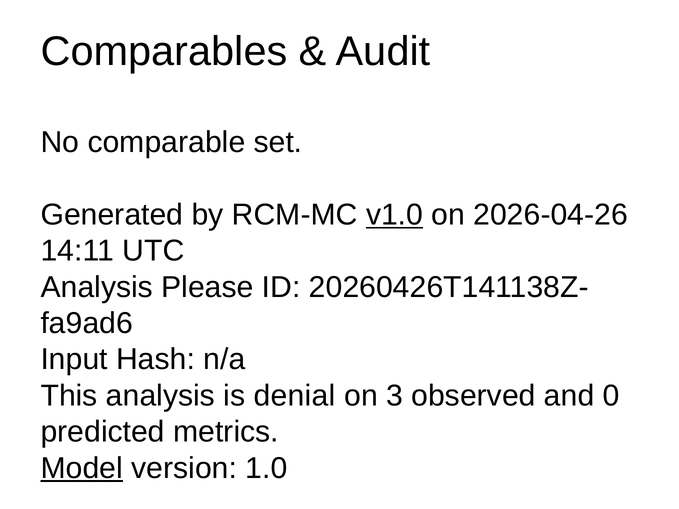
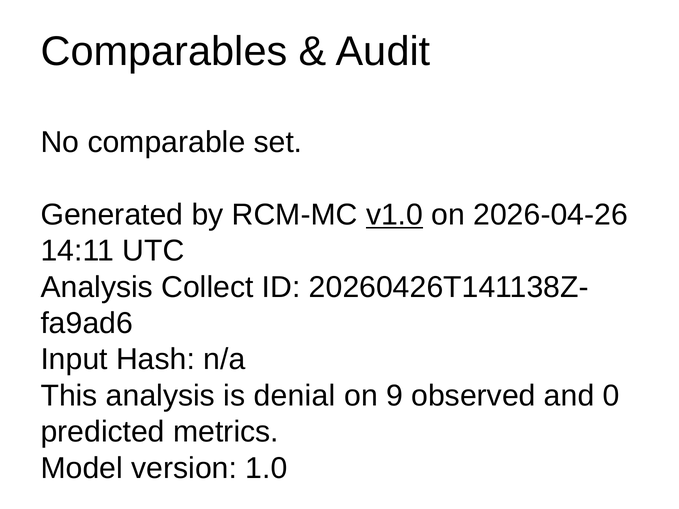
Please: Please -> Collect
3: 3 -> 9
Model underline: present -> none
